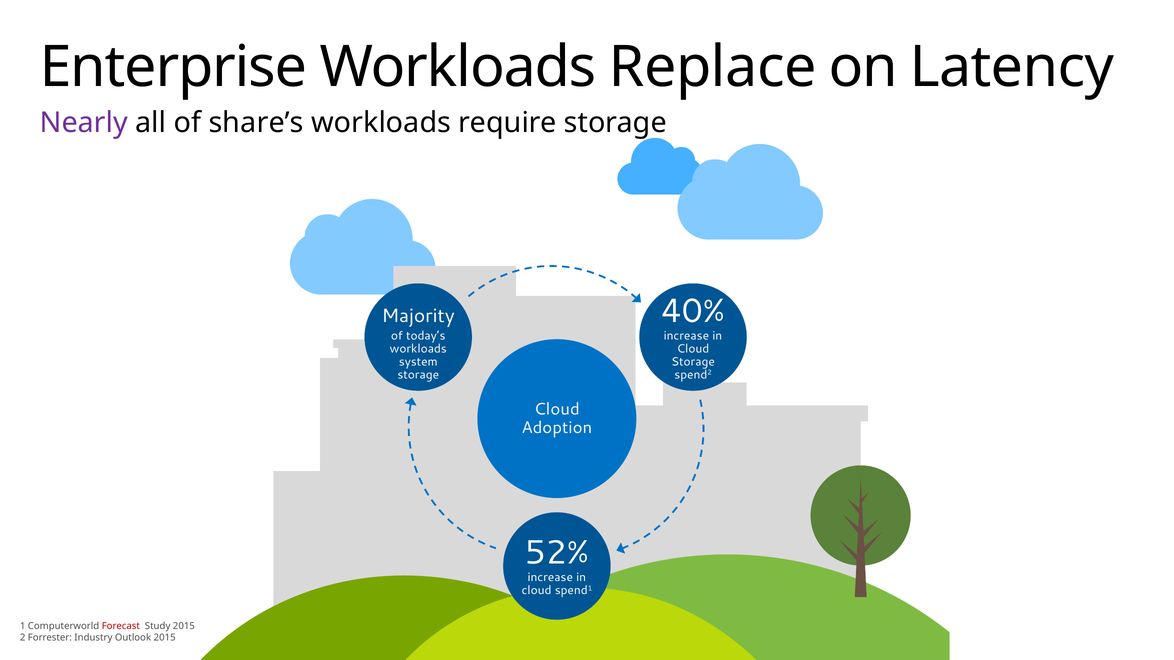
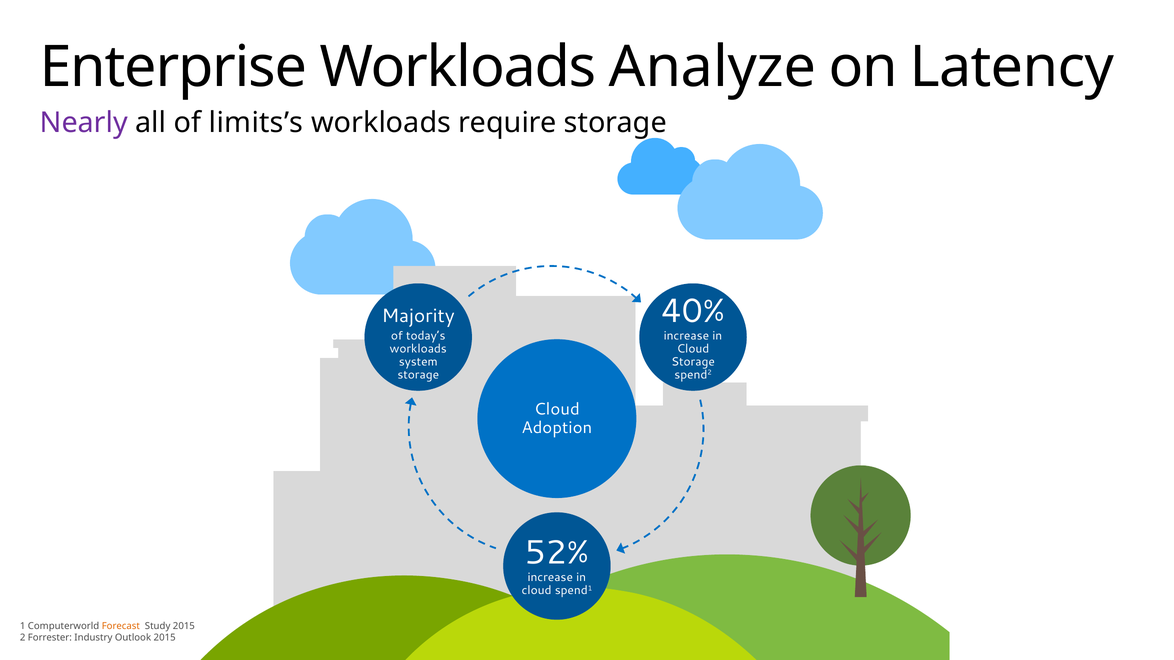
Replace: Replace -> Analyze
share’s: share’s -> limits’s
Forecast colour: red -> orange
